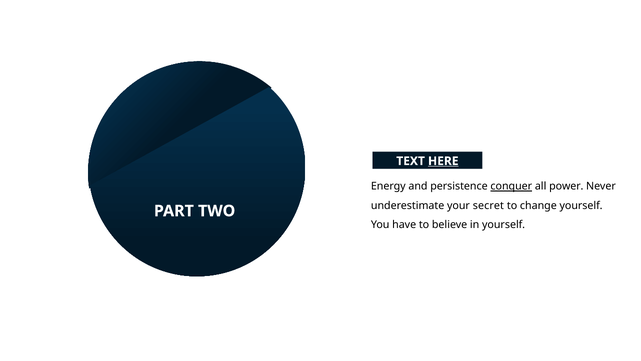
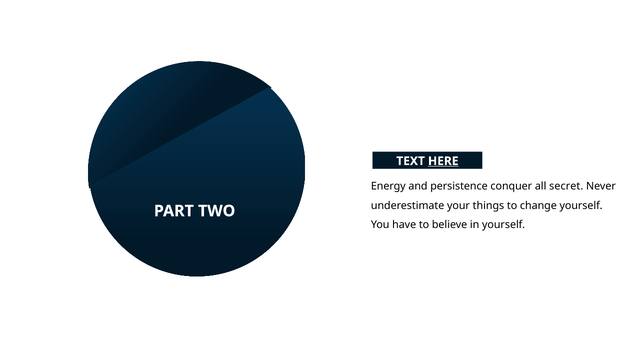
conquer underline: present -> none
power: power -> secret
secret: secret -> things
